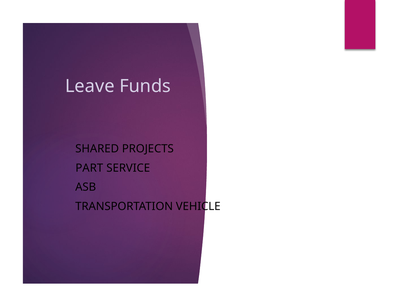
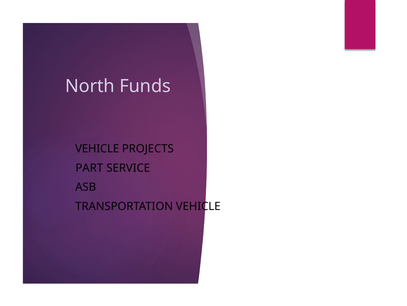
Leave: Leave -> North
SHARED at (97, 148): SHARED -> VEHICLE
